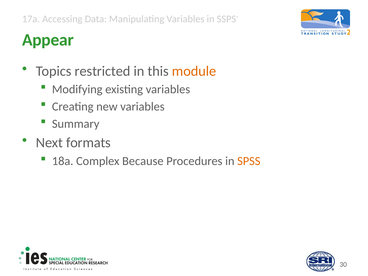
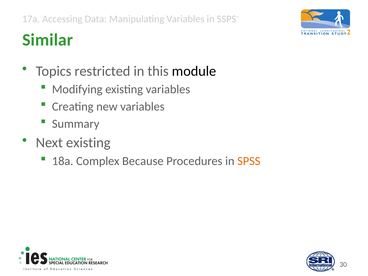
Appear: Appear -> Similar
module colour: orange -> black
Next formats: formats -> existing
